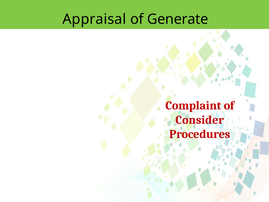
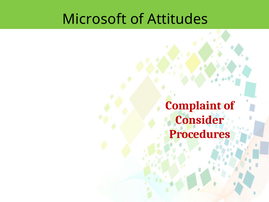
Appraisal: Appraisal -> Microsoft
Generate: Generate -> Attitudes
